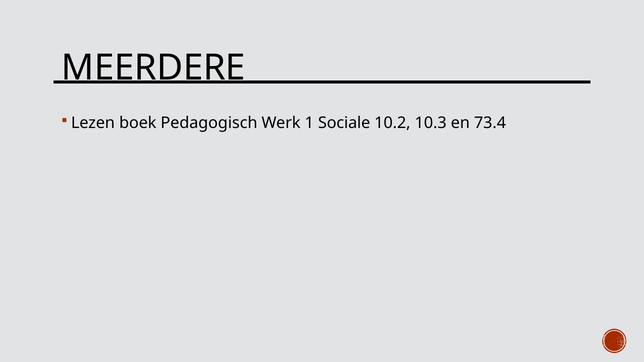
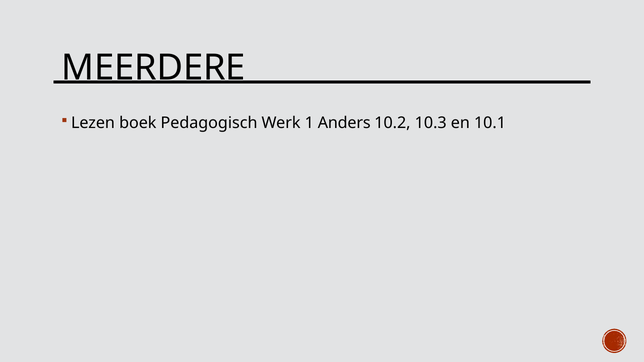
Sociale: Sociale -> Anders
73.4: 73.4 -> 10.1
